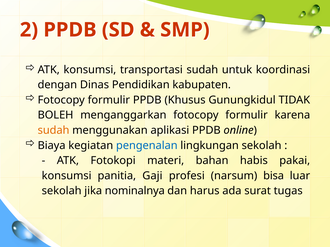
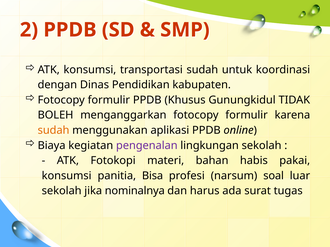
pengenalan colour: blue -> purple
Gaji: Gaji -> Bisa
bisa: bisa -> soal
